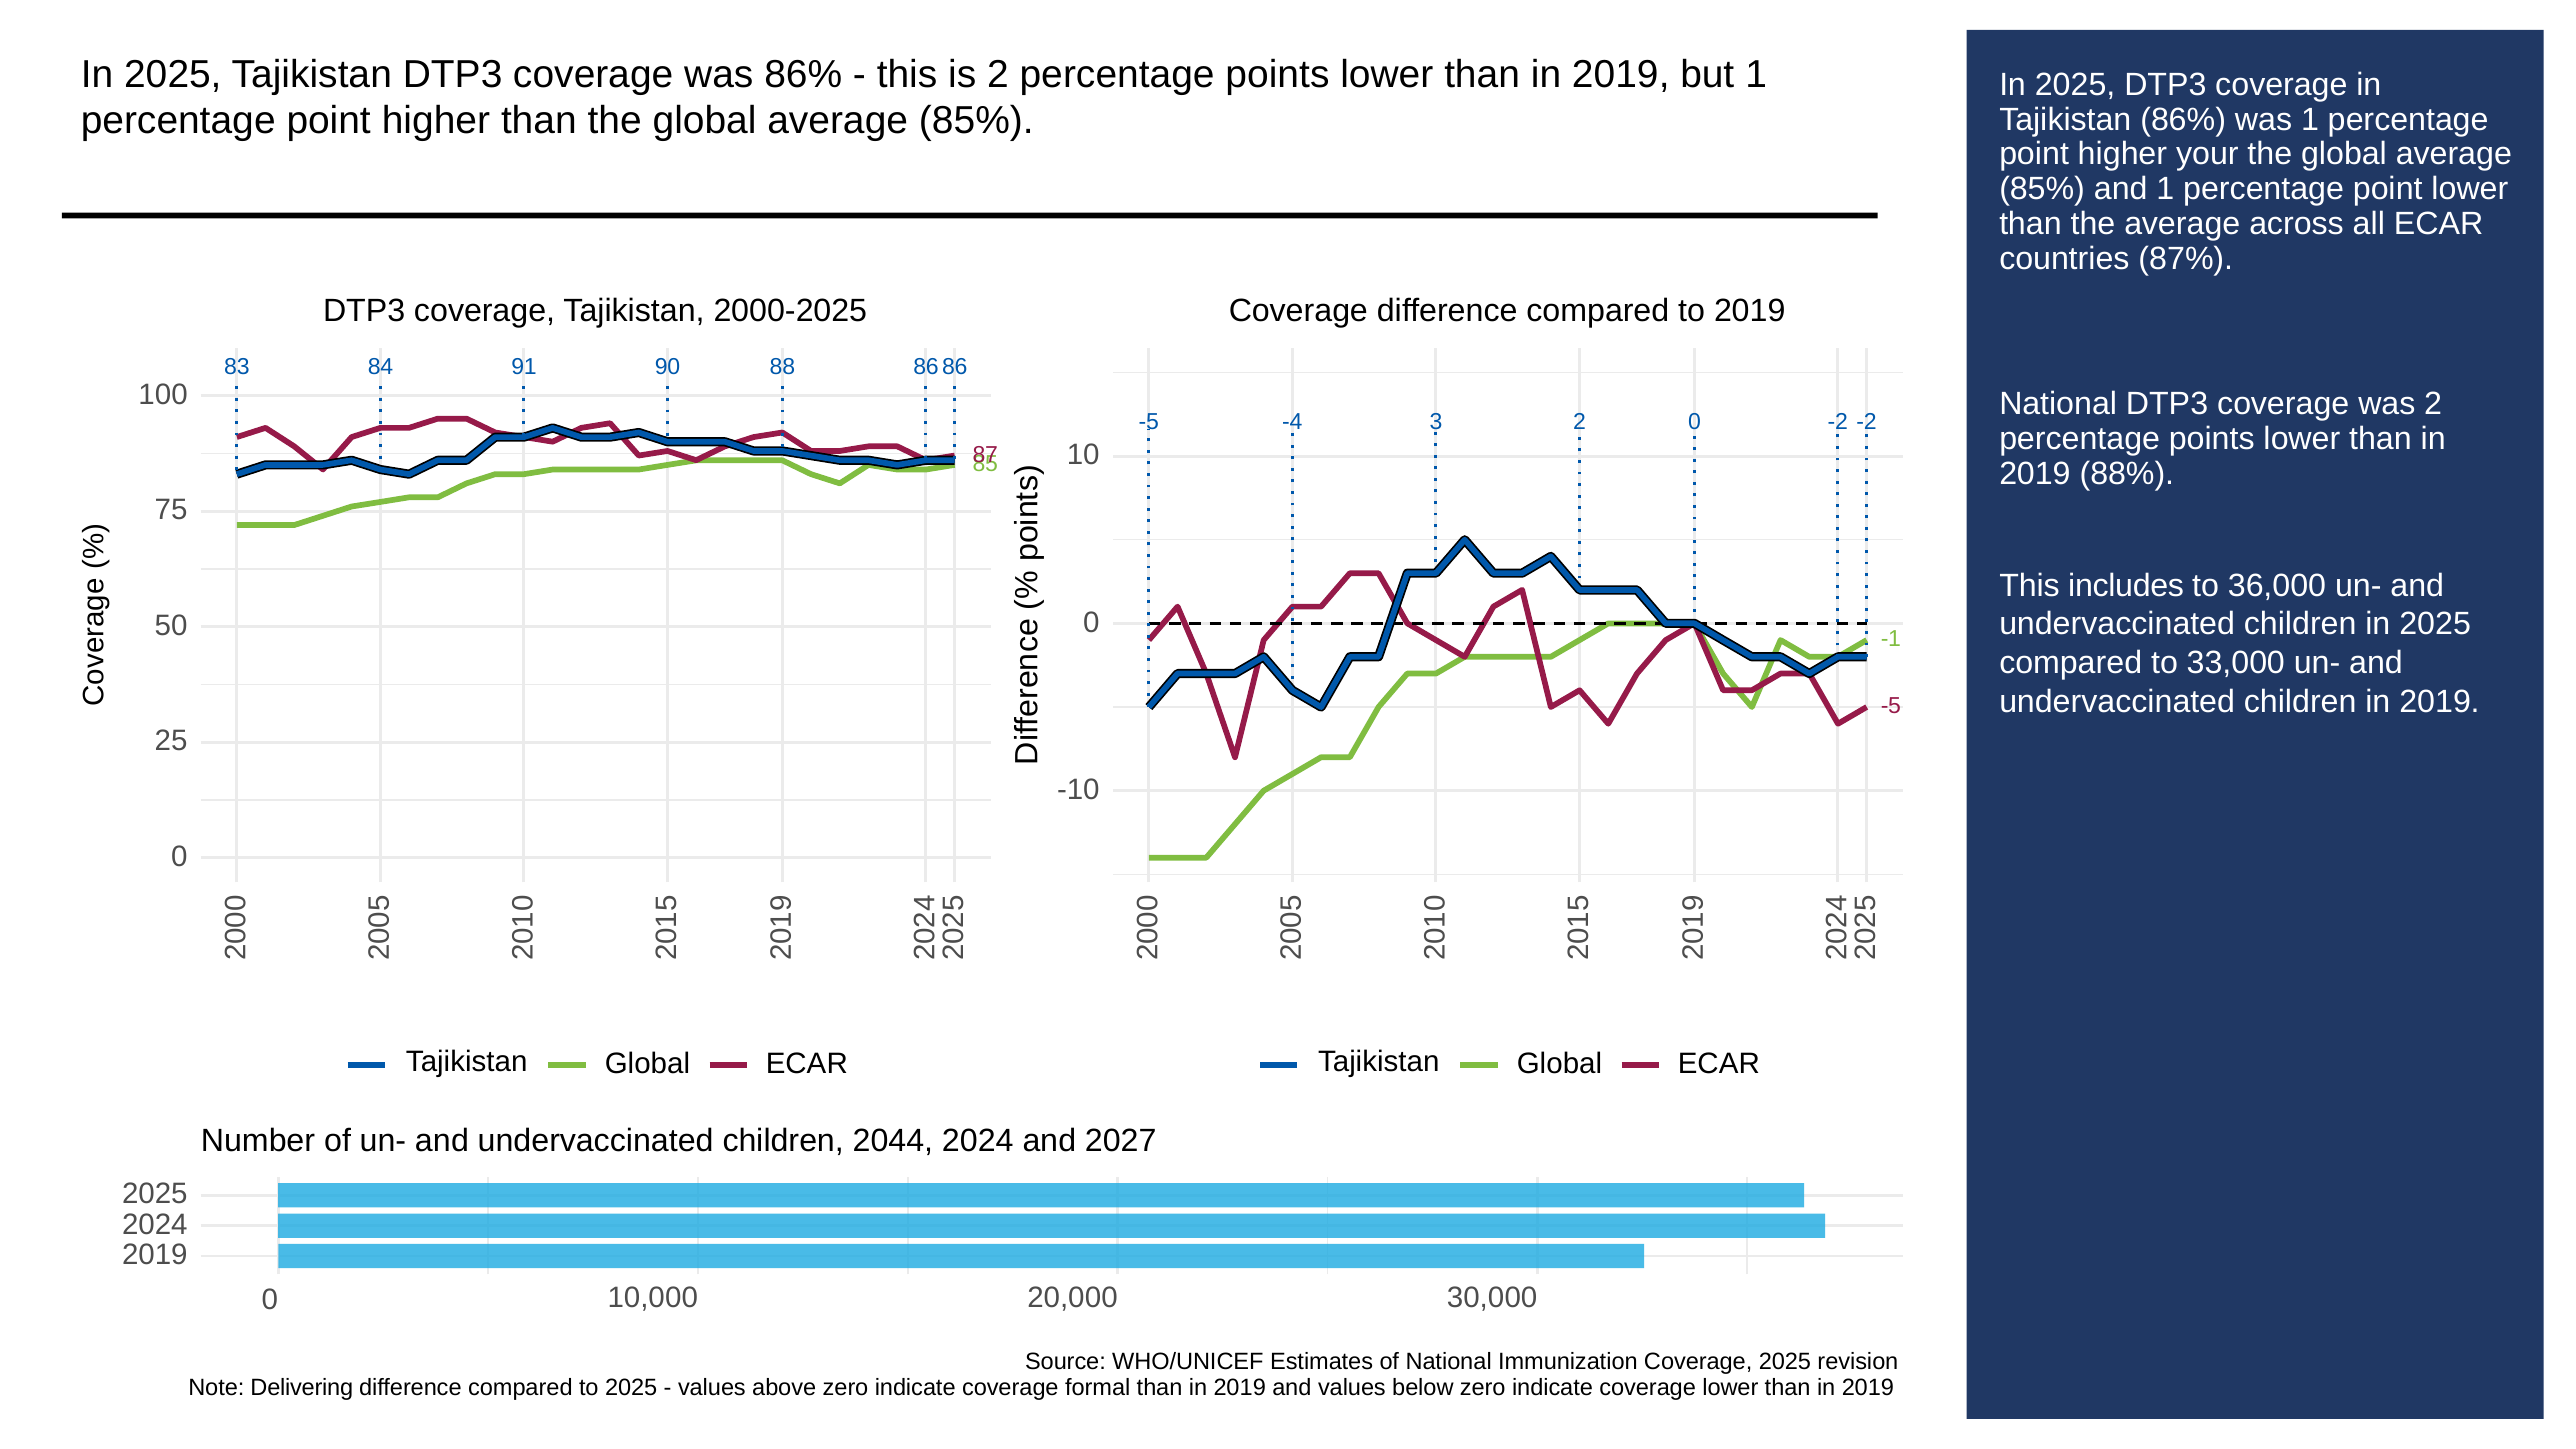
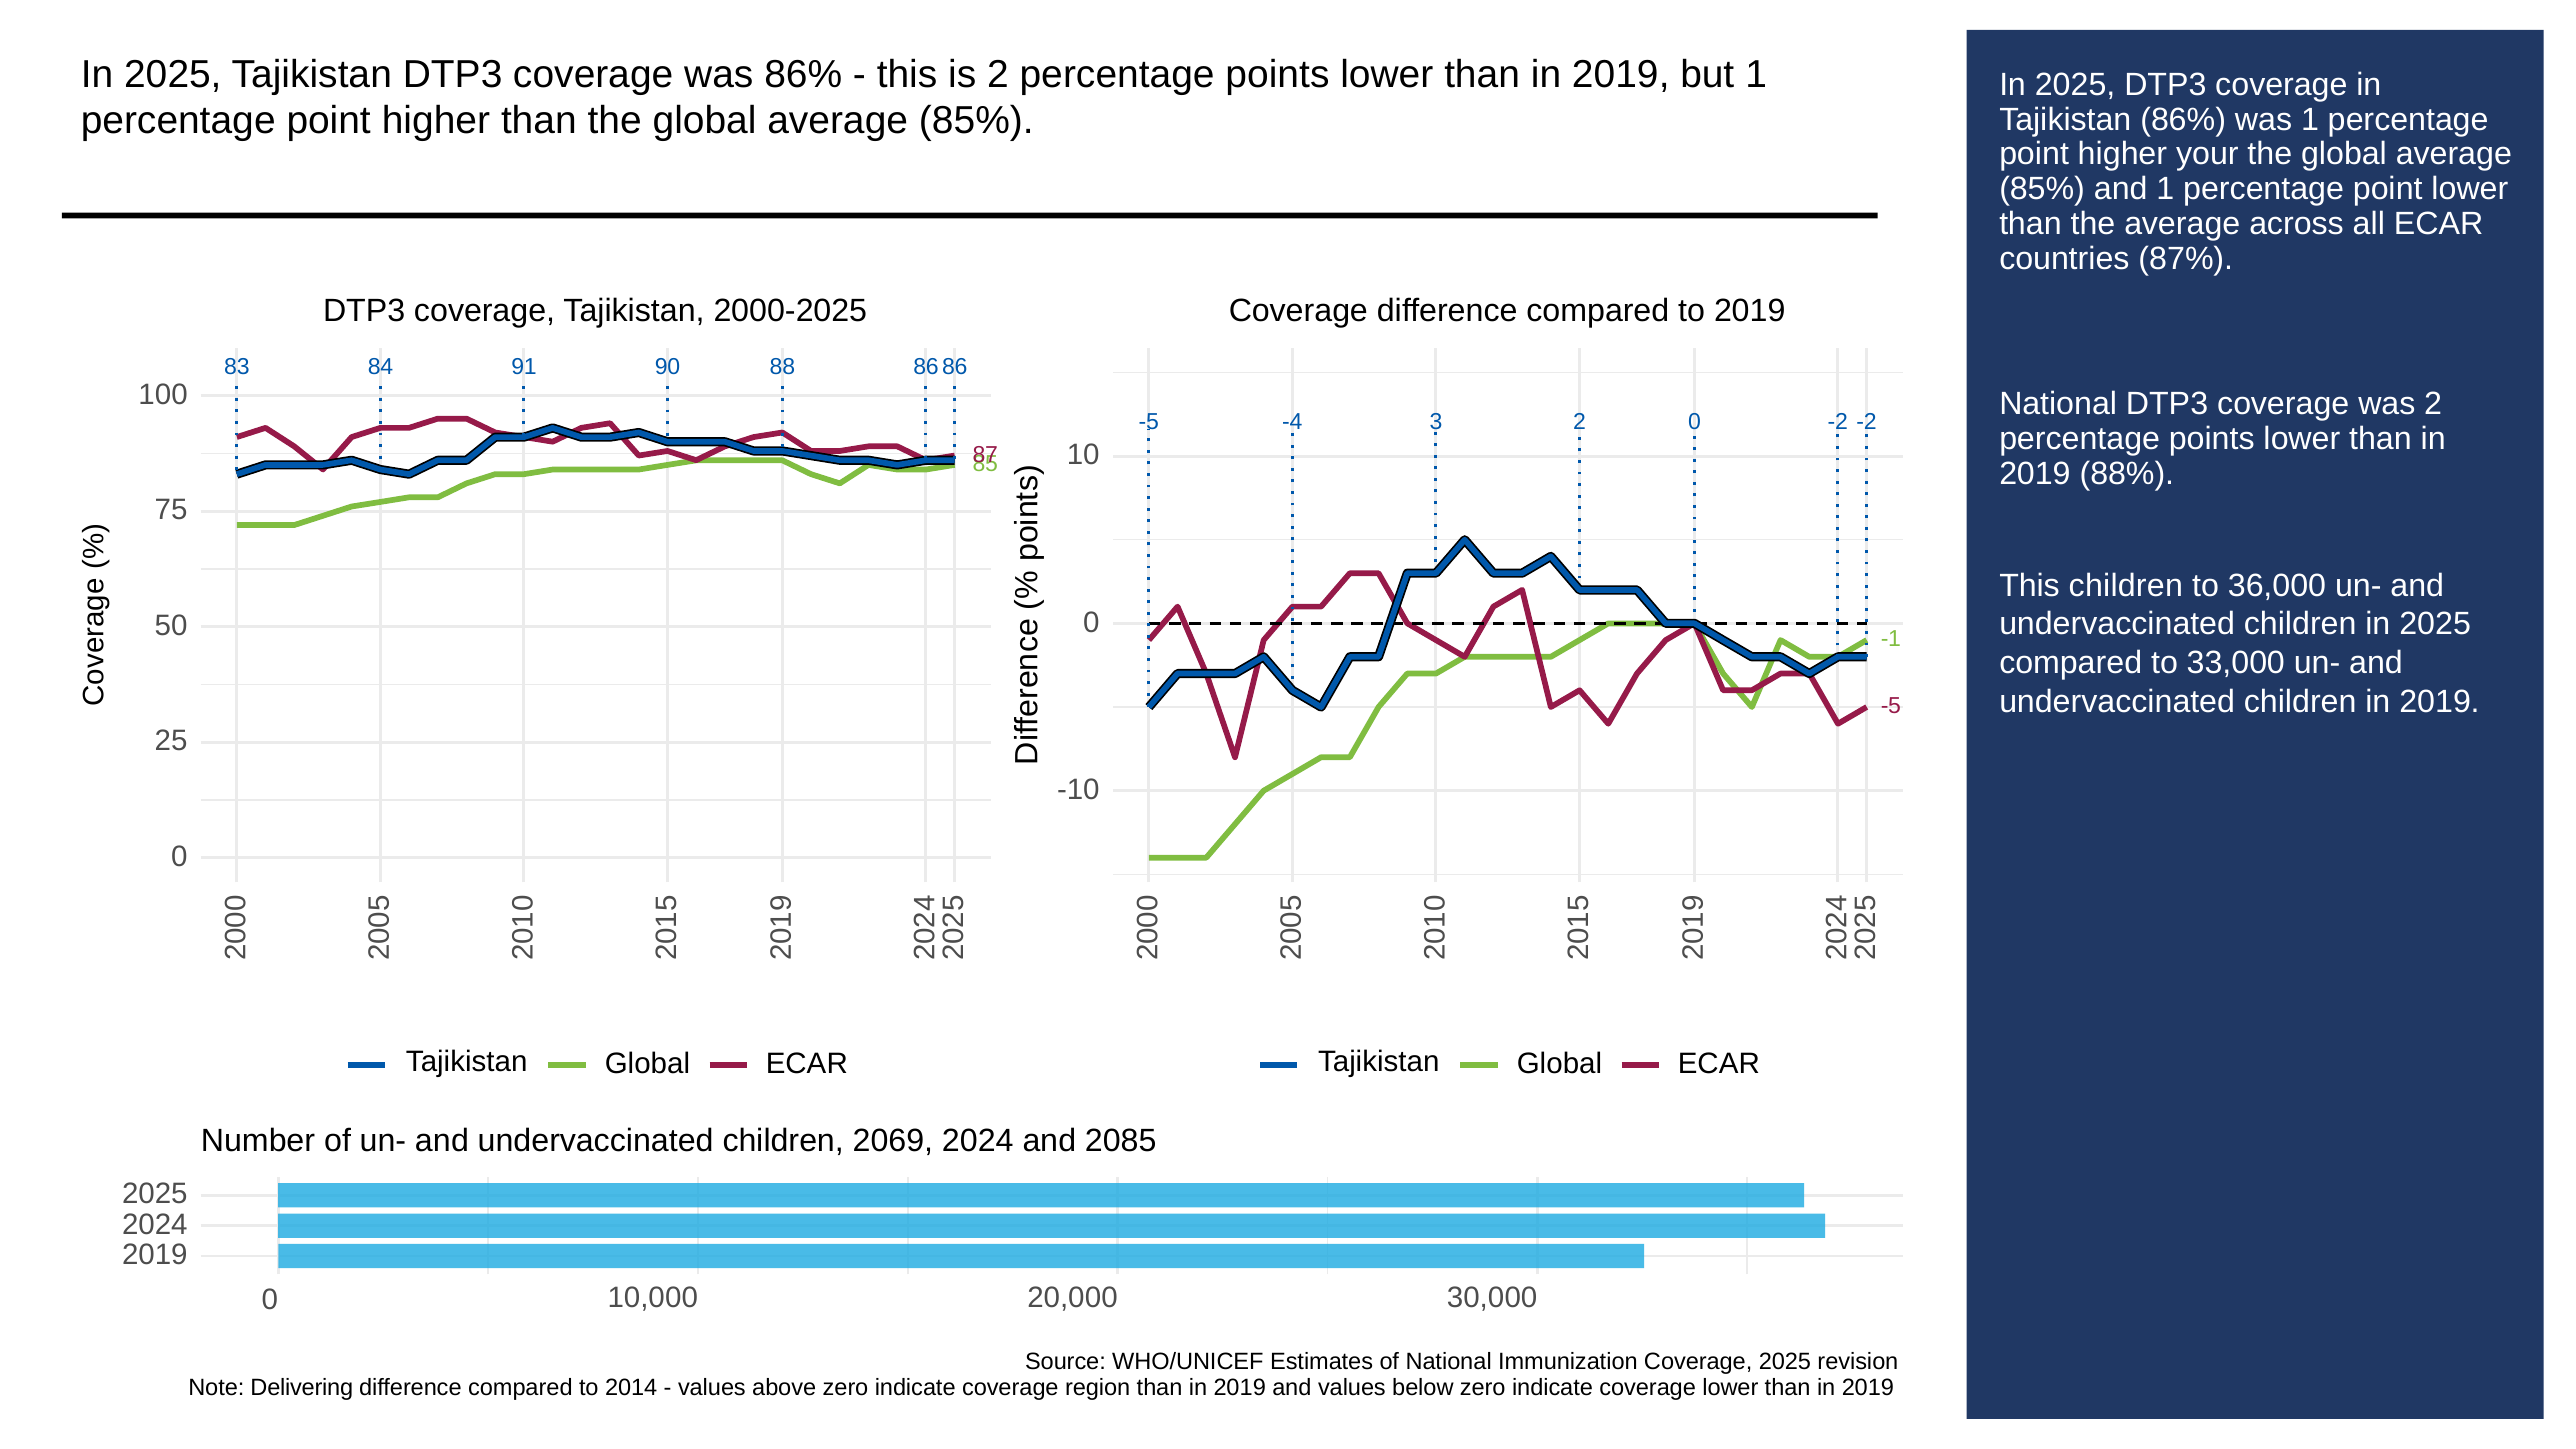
This includes: includes -> children
2044: 2044 -> 2069
2027: 2027 -> 2085
to 2025: 2025 -> 2014
formal: formal -> region
